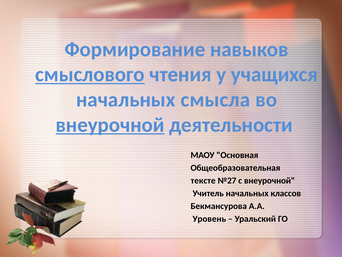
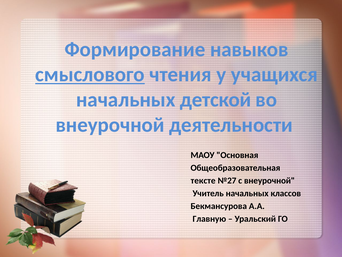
смысла: смысла -> детской
внеурочной at (110, 125) underline: present -> none
Уровень: Уровень -> Главную
